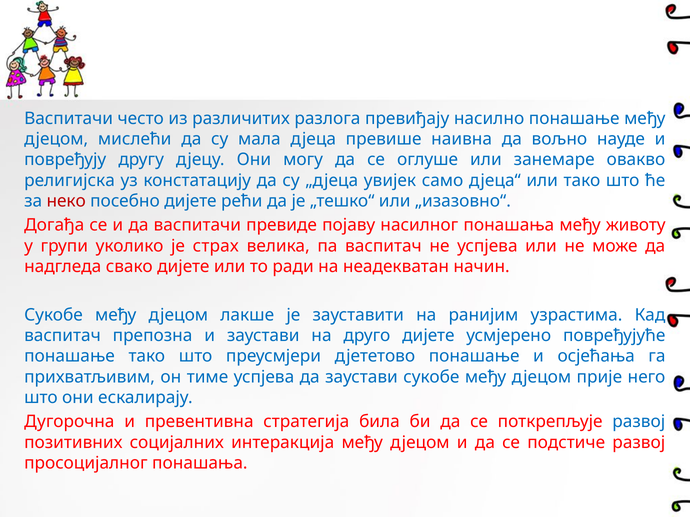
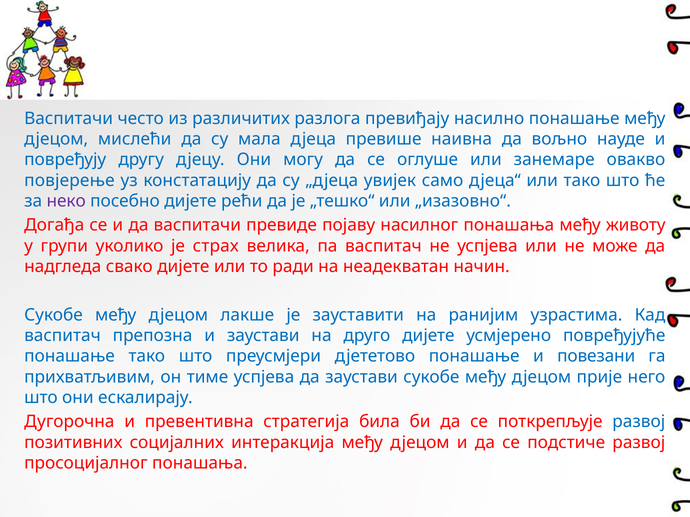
религијска: религијска -> повјерење
неко colour: red -> purple
осјећања: осјећања -> повезани
